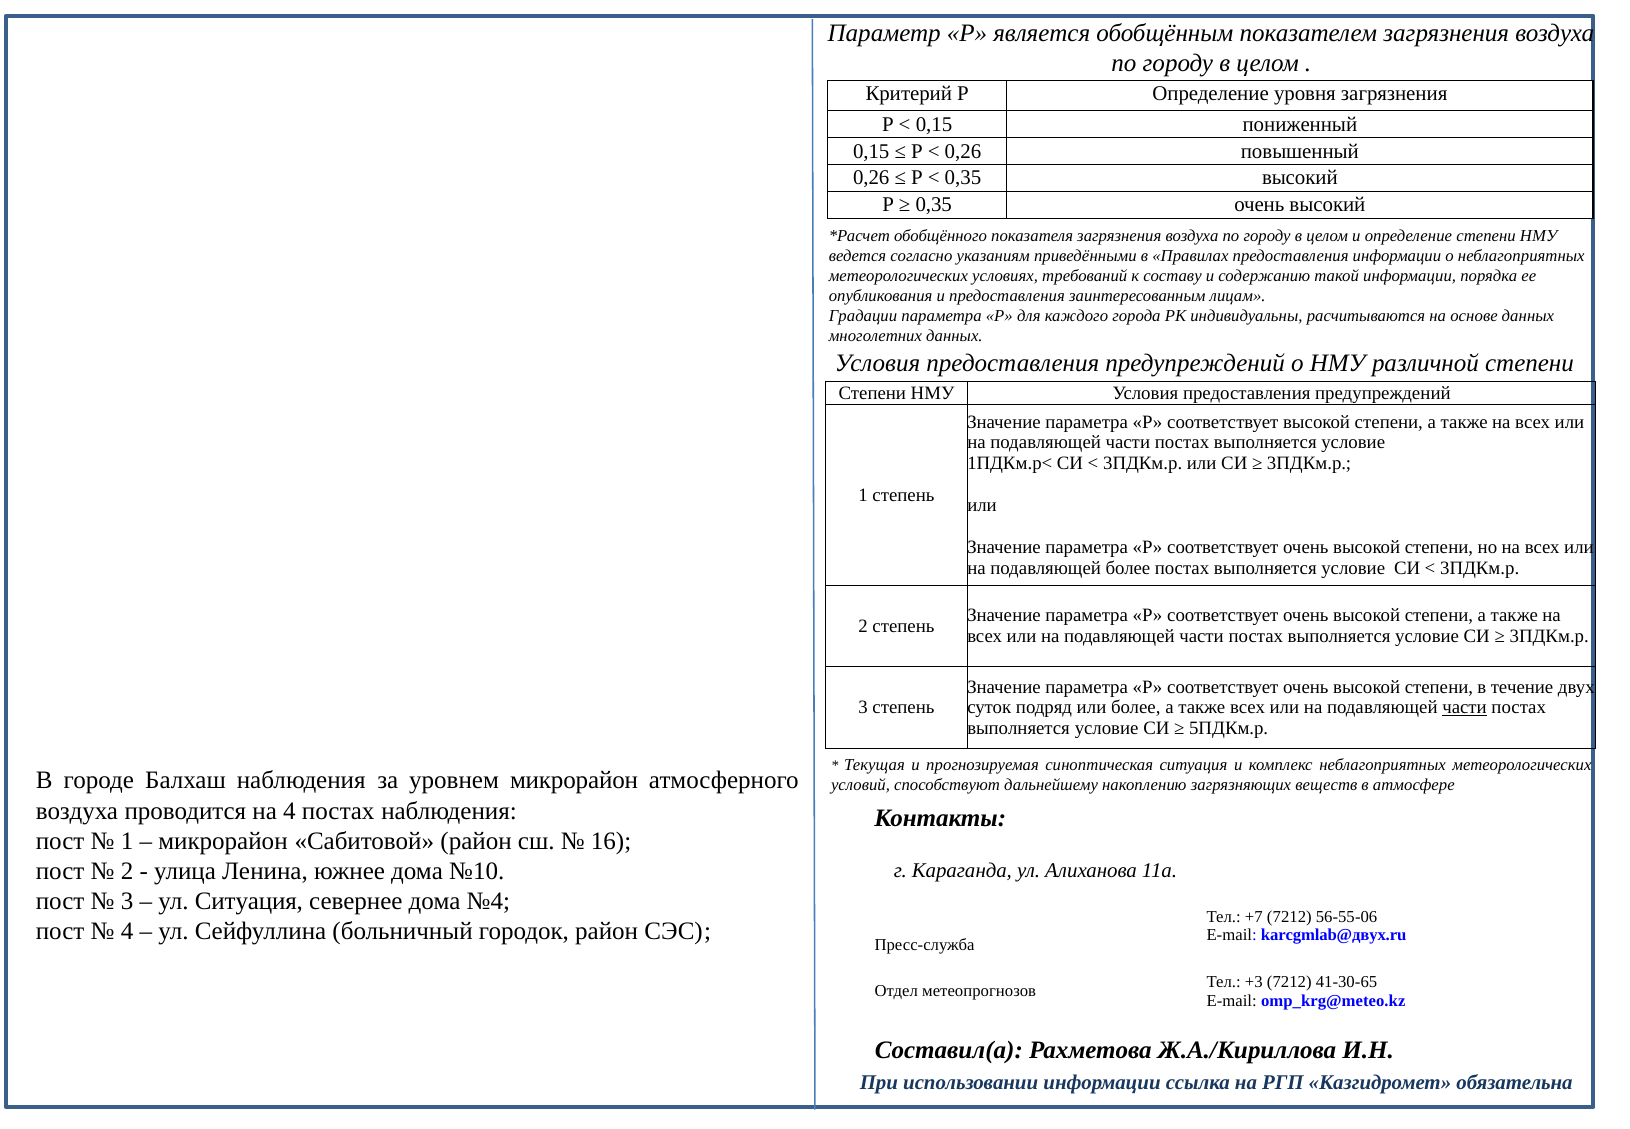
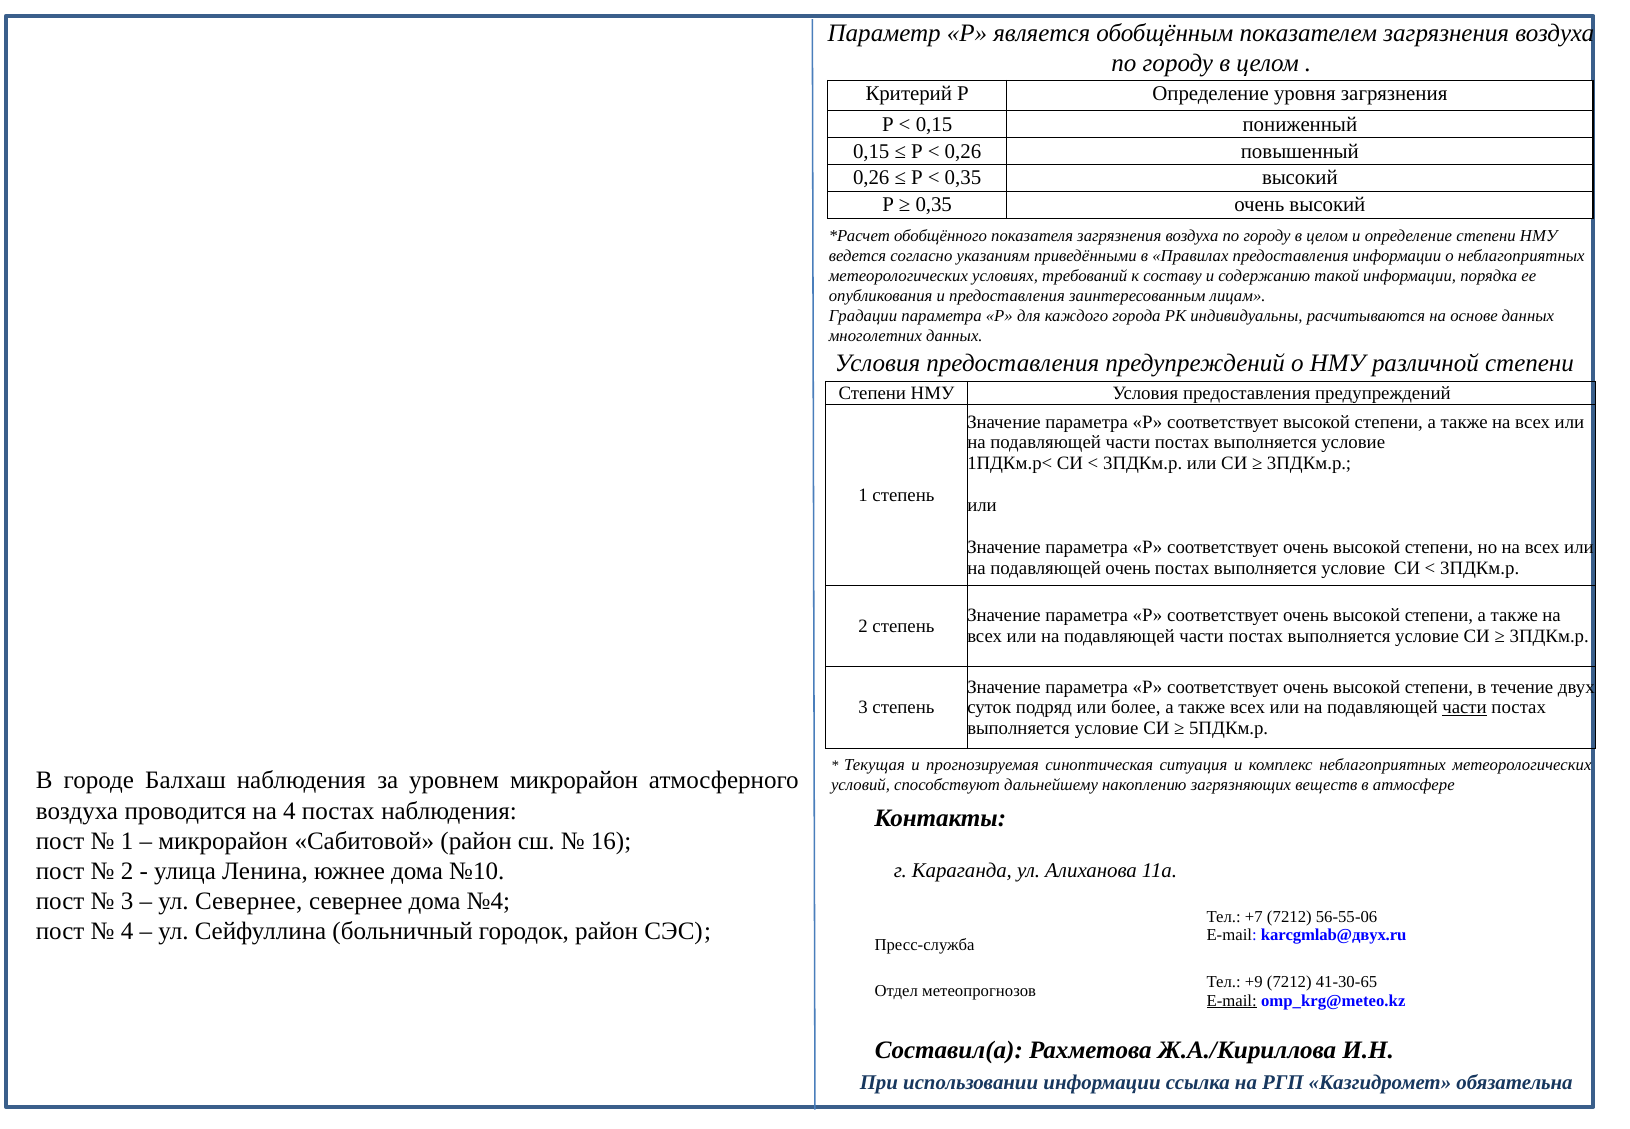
подавляющей более: более -> очень
ул Ситуация: Ситуация -> Севернее
+3: +3 -> +9
E-mail at (1232, 1000) underline: none -> present
